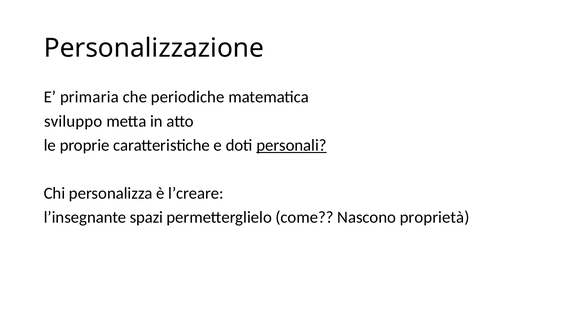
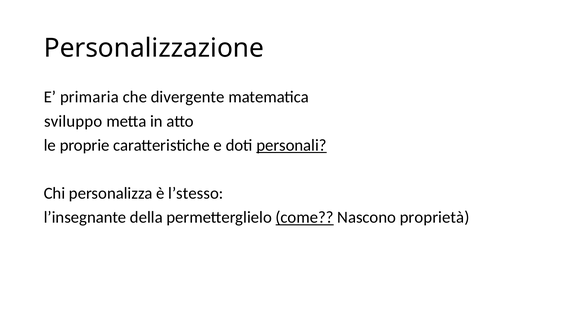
periodiche: periodiche -> divergente
l’creare: l’creare -> l’stesso
spazi: spazi -> della
come underline: none -> present
